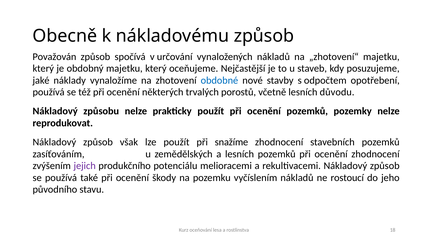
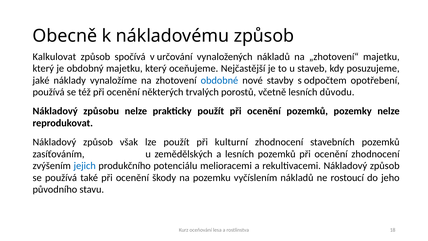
Považován: Považován -> Kalkulovat
snažíme: snažíme -> kulturní
jejich colour: purple -> blue
